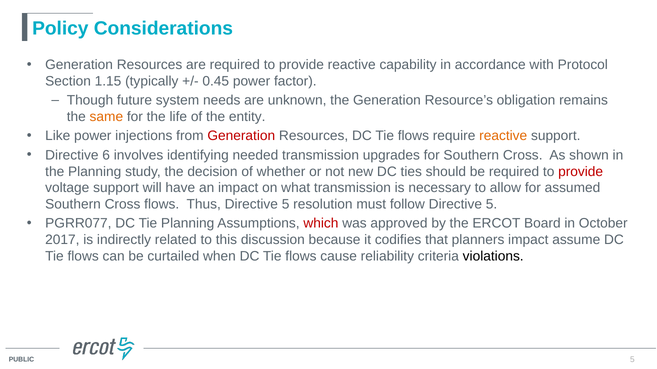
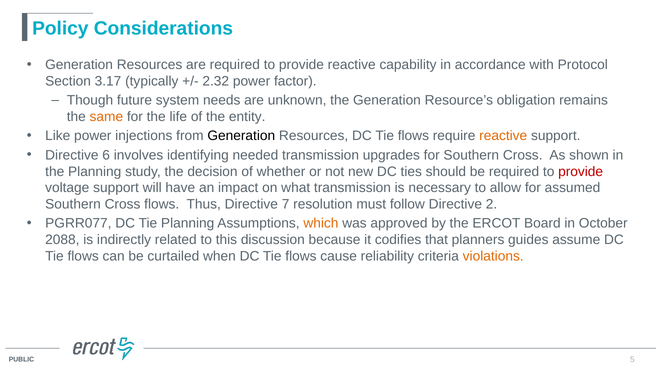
1.15: 1.15 -> 3.17
0.45: 0.45 -> 2.32
Generation at (241, 136) colour: red -> black
Thus Directive 5: 5 -> 7
follow Directive 5: 5 -> 2
which colour: red -> orange
2017: 2017 -> 2088
planners impact: impact -> guides
violations colour: black -> orange
